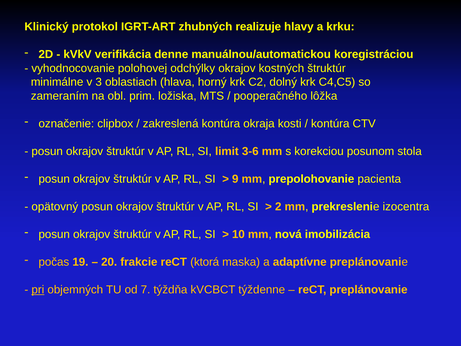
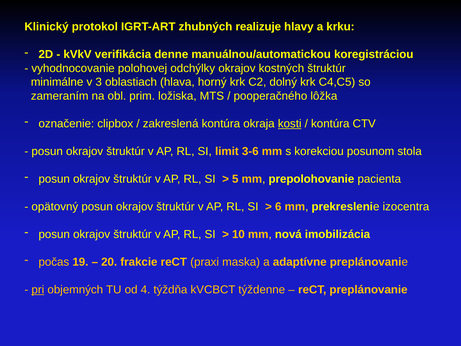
kosti underline: none -> present
9: 9 -> 5
2: 2 -> 6
ktorá: ktorá -> praxi
7: 7 -> 4
